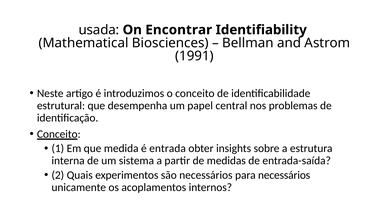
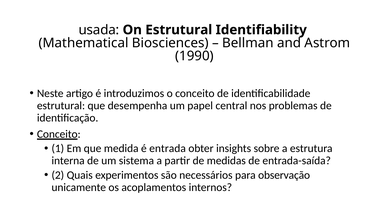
On Encontrar: Encontrar -> Estrutural
1991: 1991 -> 1990
para necessários: necessários -> observação
